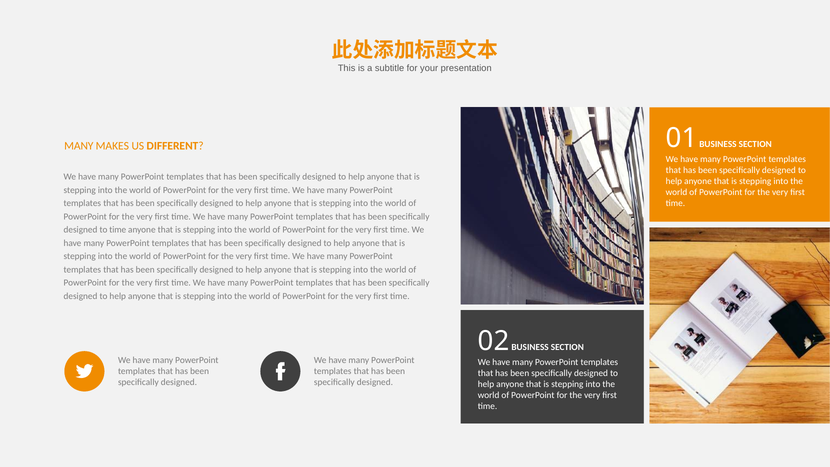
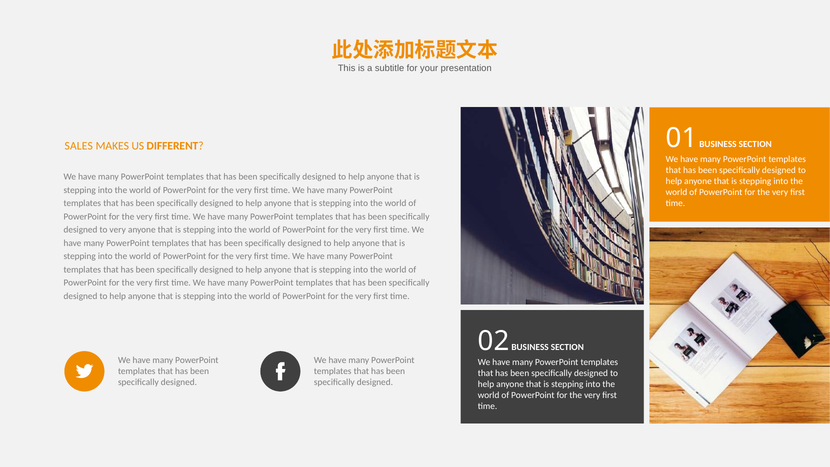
MANY at (79, 146): MANY -> SALES
to time: time -> very
